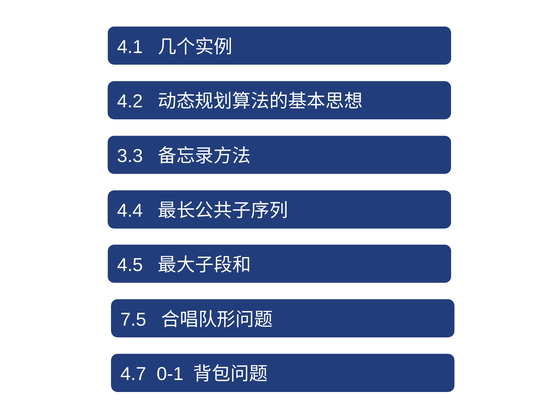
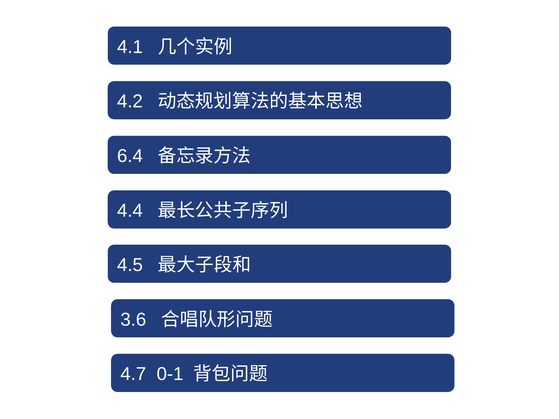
3.3: 3.3 -> 6.4
7.5: 7.5 -> 3.6
